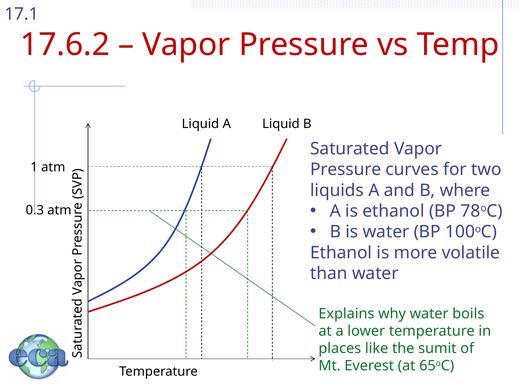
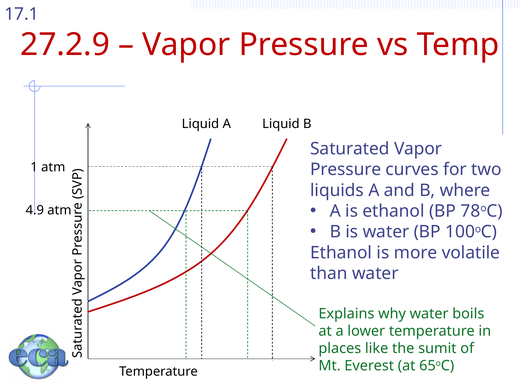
17.6.2: 17.6.2 -> 27.2.9
0.3: 0.3 -> 4.9
